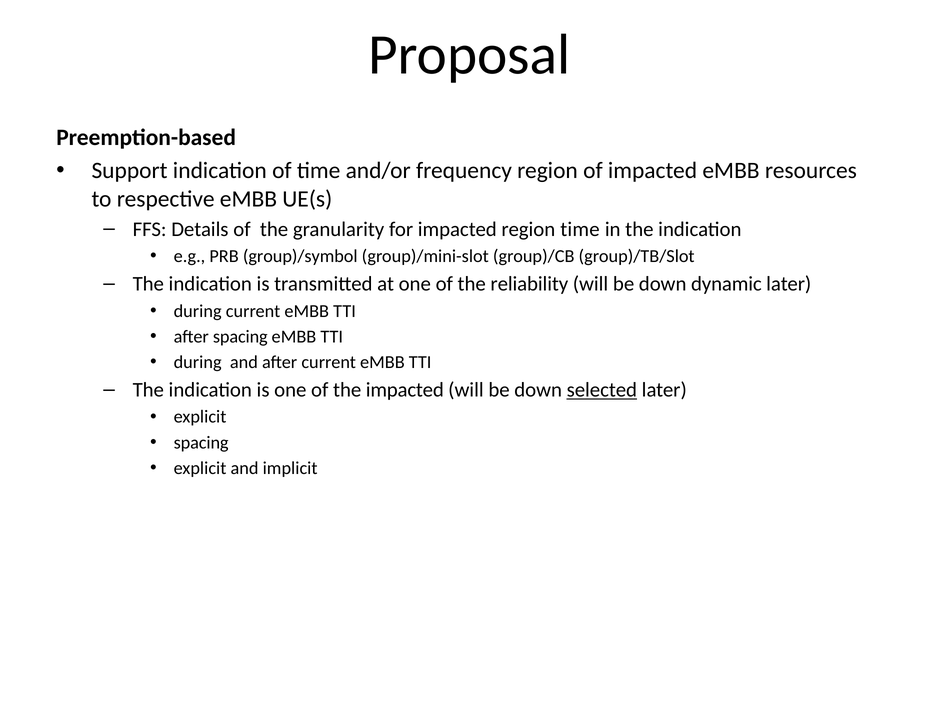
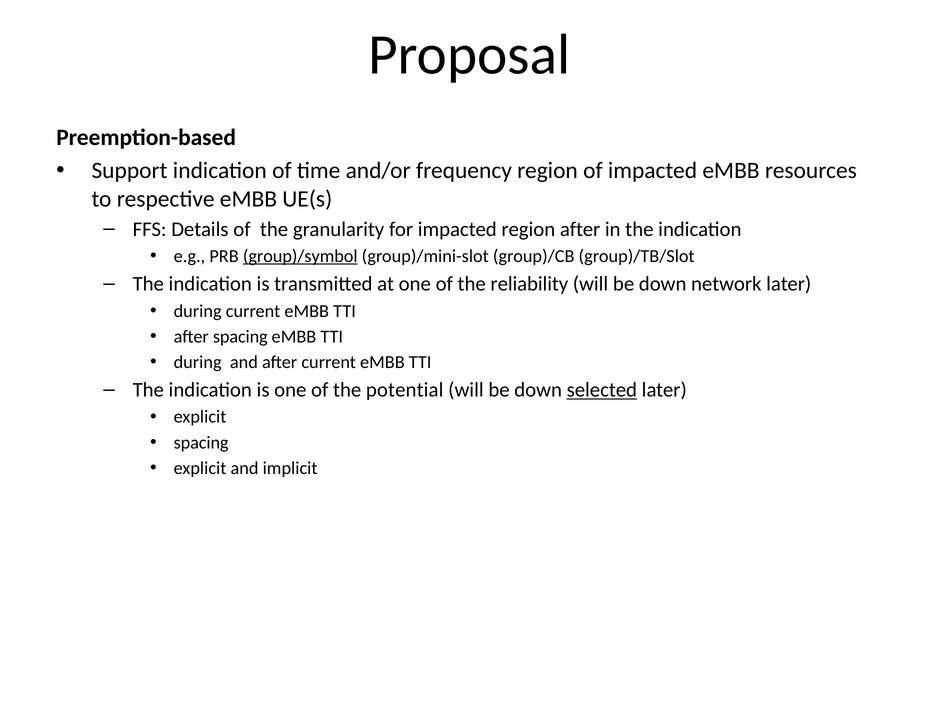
region time: time -> after
group)/symbol underline: none -> present
dynamic: dynamic -> network
the impacted: impacted -> potential
